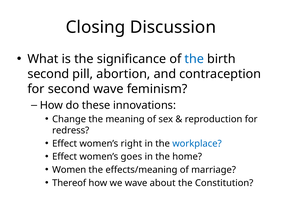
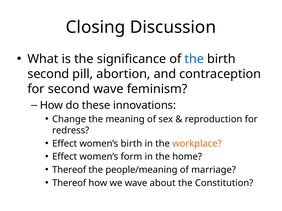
women’s right: right -> birth
workplace colour: blue -> orange
goes: goes -> form
Women at (69, 170): Women -> Thereof
effects/meaning: effects/meaning -> people/meaning
